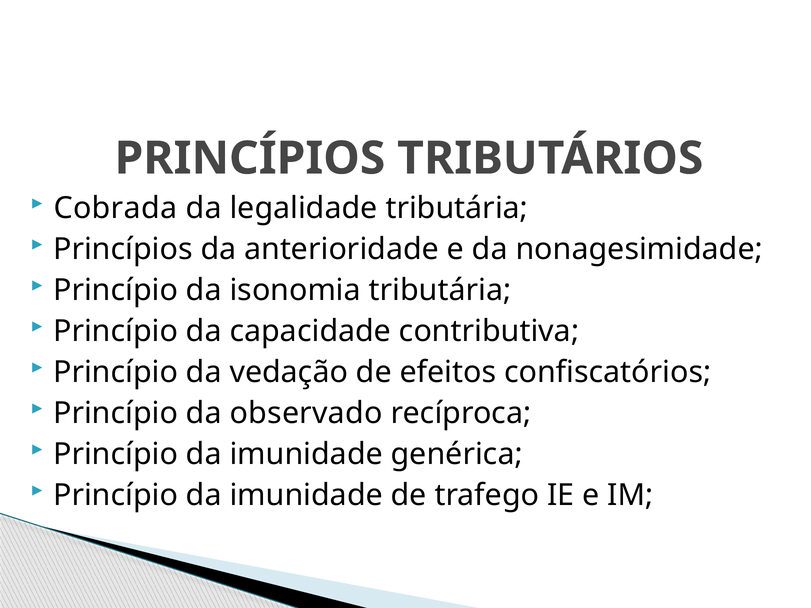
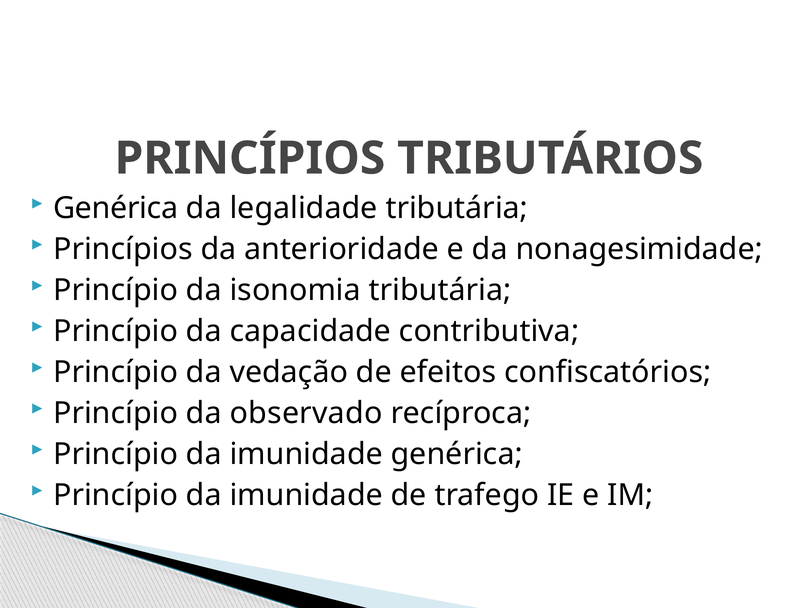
Cobrada at (115, 208): Cobrada -> Genérica
